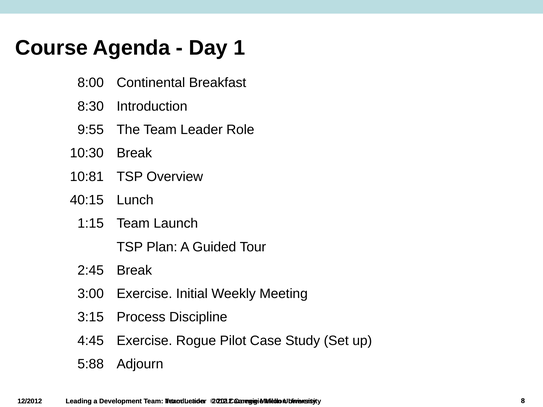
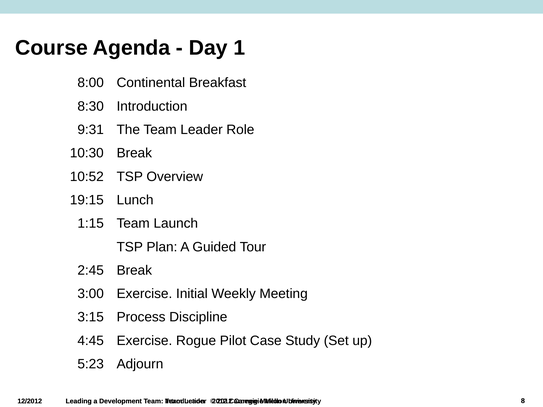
9:55: 9:55 -> 9:31
10:81: 10:81 -> 10:52
40:15: 40:15 -> 19:15
5:88: 5:88 -> 5:23
